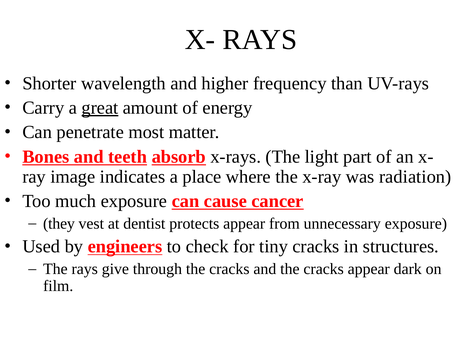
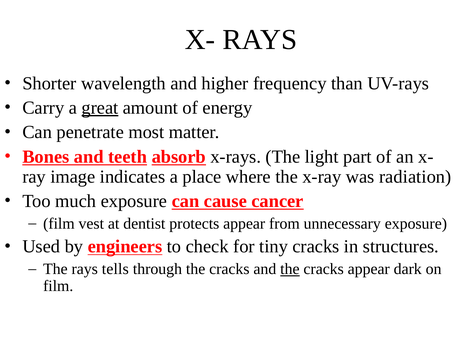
they at (59, 224): they -> film
give: give -> tells
the at (290, 269) underline: none -> present
